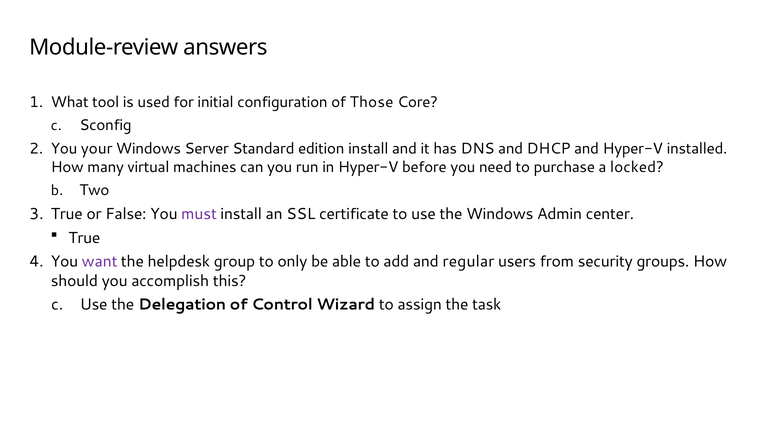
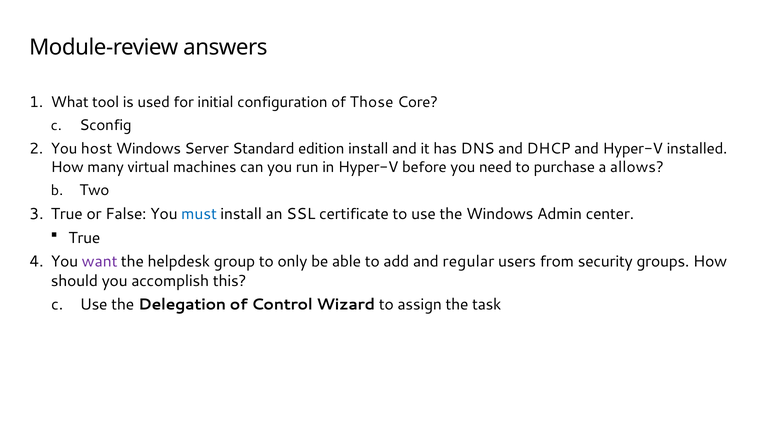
your: your -> host
locked: locked -> allows
must colour: purple -> blue
